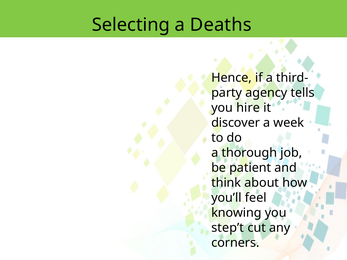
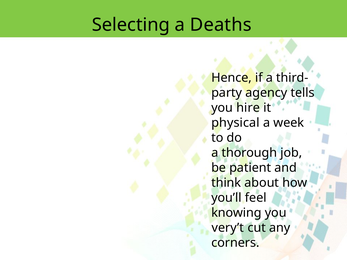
discover: discover -> physical
step’t: step’t -> very’t
